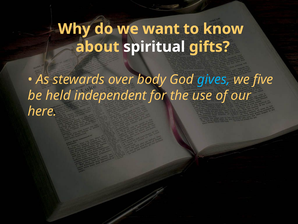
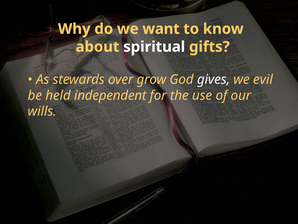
body: body -> grow
gives colour: light blue -> white
five: five -> evil
here: here -> wills
